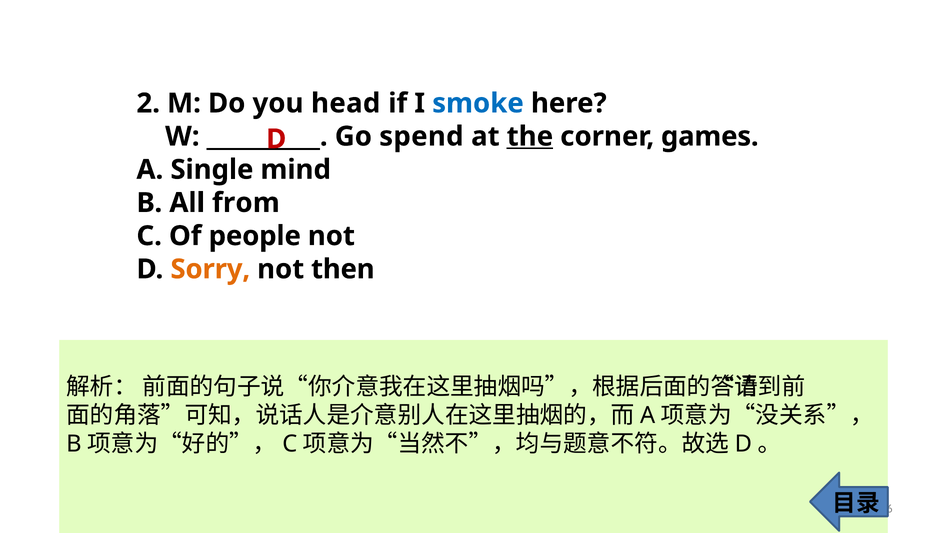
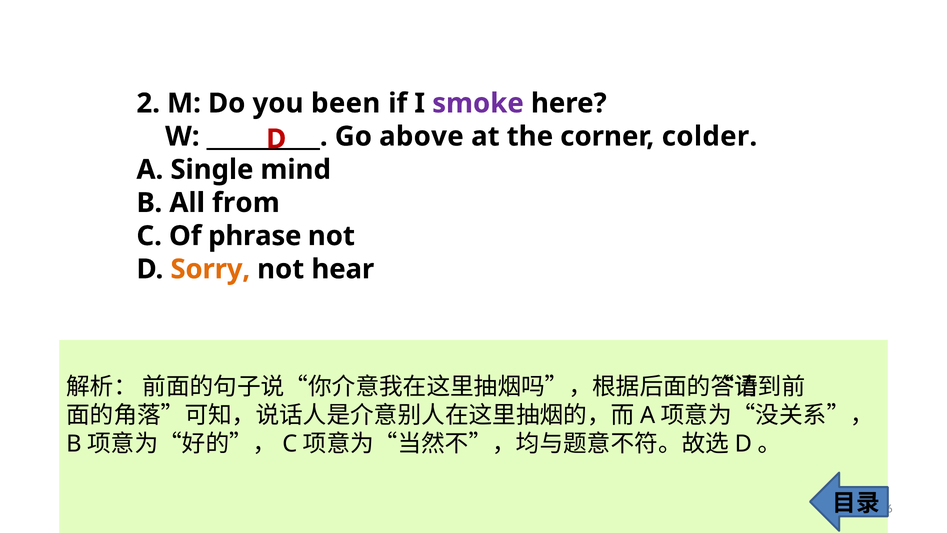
head: head -> been
smoke colour: blue -> purple
spend: spend -> above
the underline: present -> none
games: games -> colder
people: people -> phrase
then: then -> hear
